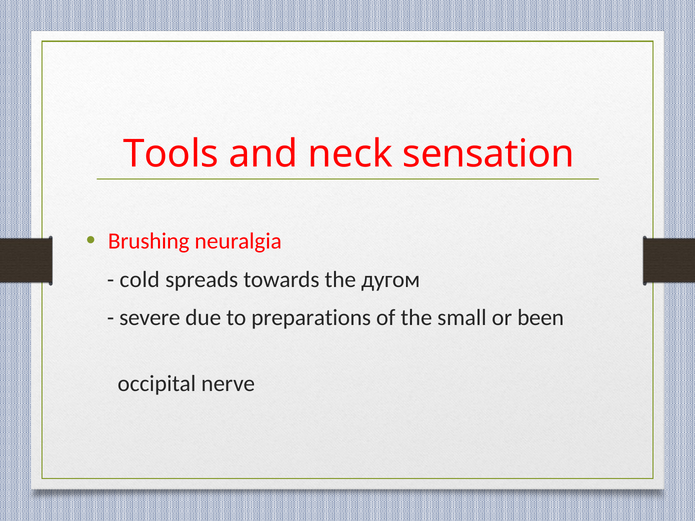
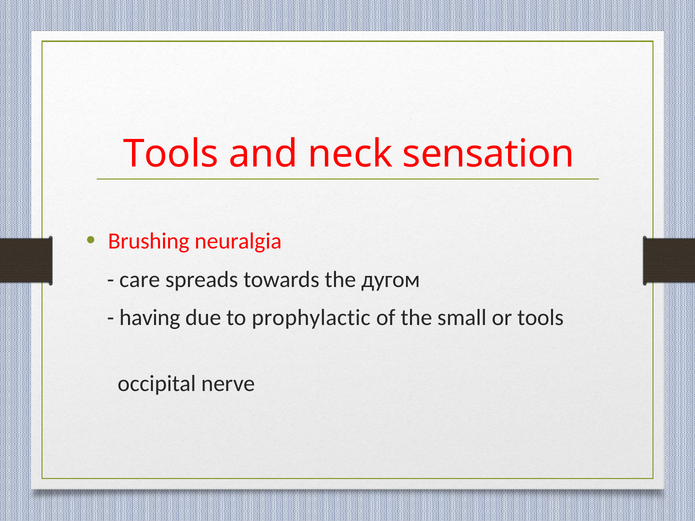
cold: cold -> care
severe: severe -> having
preparations: preparations -> prophylactic
or been: been -> tools
